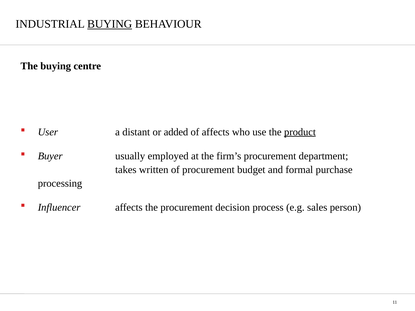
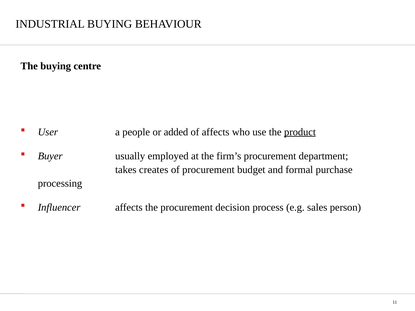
BUYING at (110, 24) underline: present -> none
distant: distant -> people
written: written -> creates
